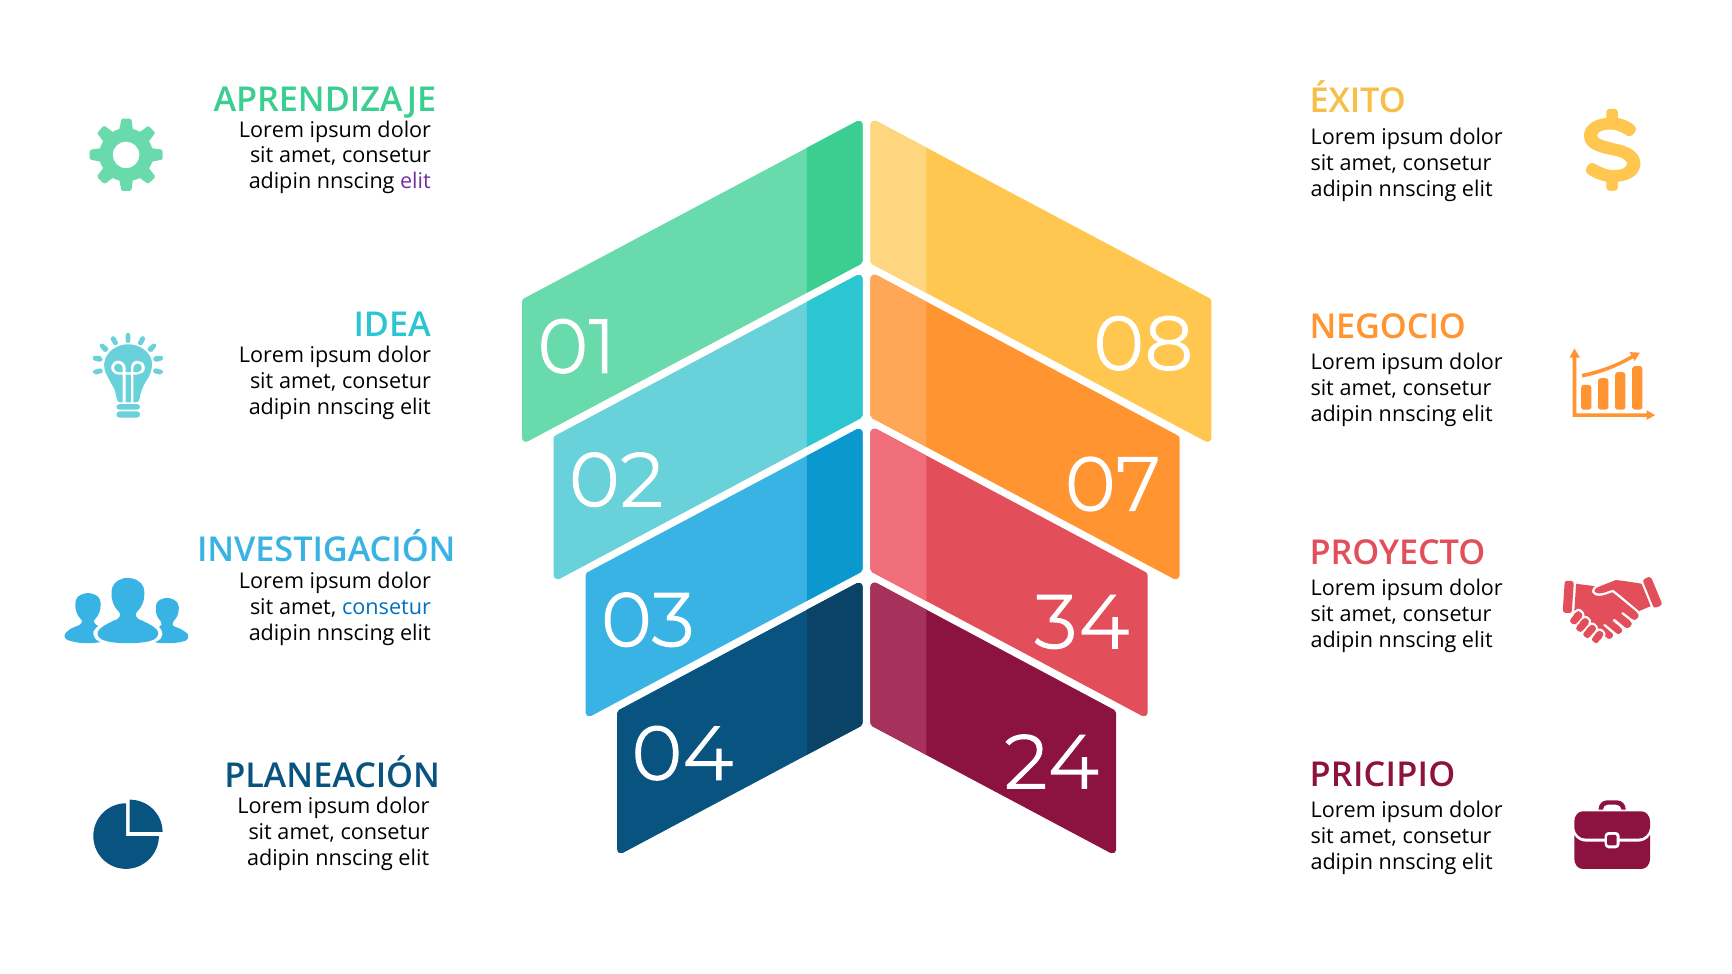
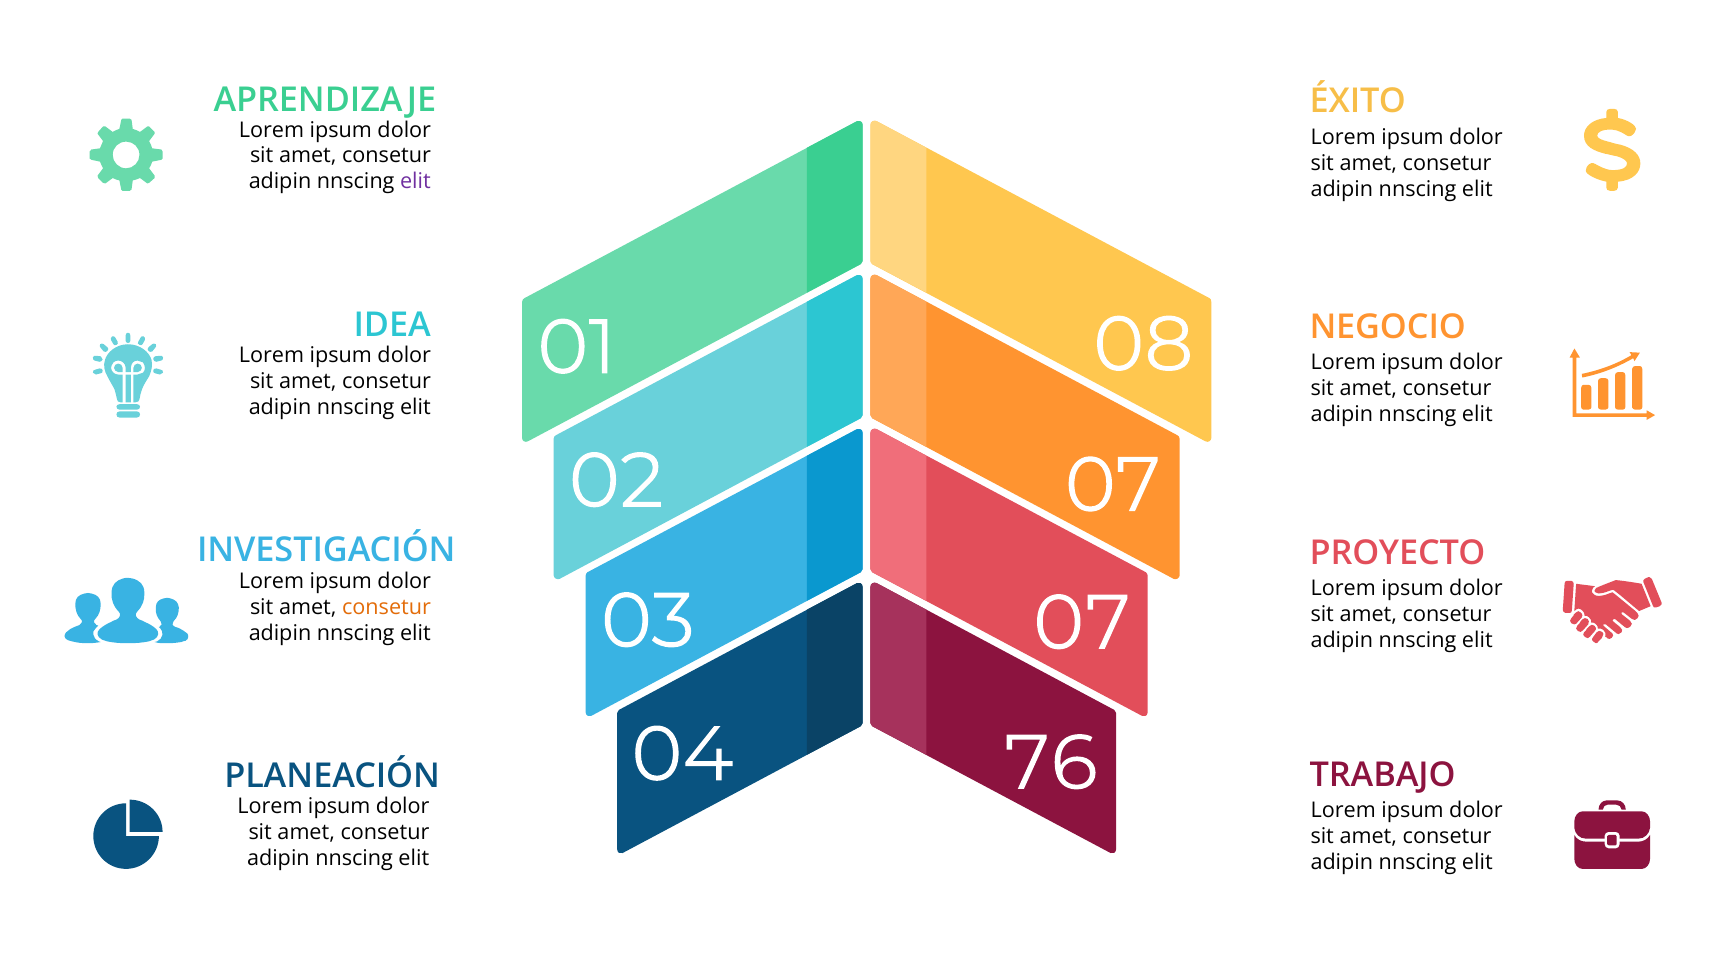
consetur at (387, 607) colour: blue -> orange
03 34: 34 -> 07
24: 24 -> 76
PRICIPIO: PRICIPIO -> TRABAJO
